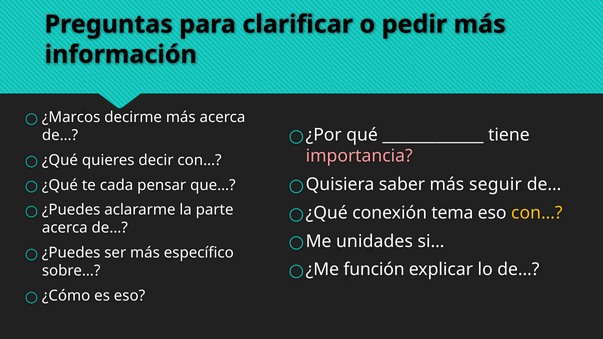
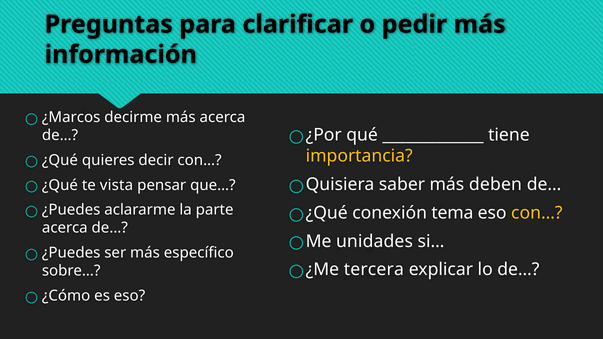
importancia colour: pink -> yellow
seguir: seguir -> deben
cada: cada -> vista
función: función -> tercera
